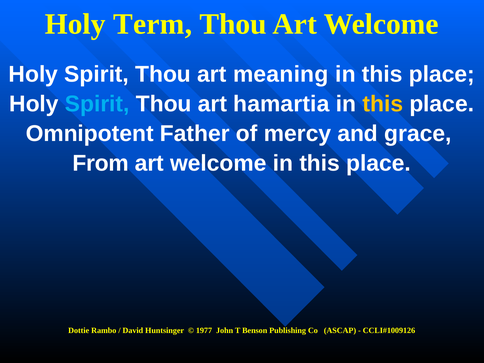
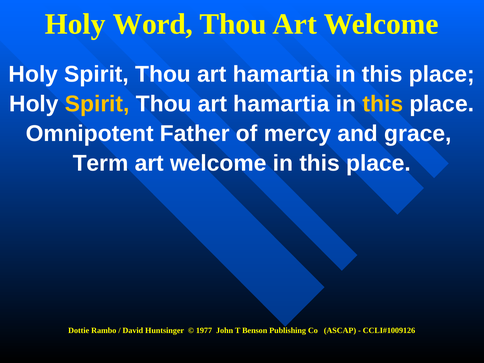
Term: Term -> Word
meaning at (281, 74): meaning -> hamartia
Spirit at (97, 104) colour: light blue -> yellow
From: From -> Term
